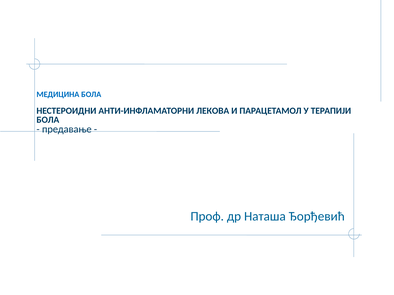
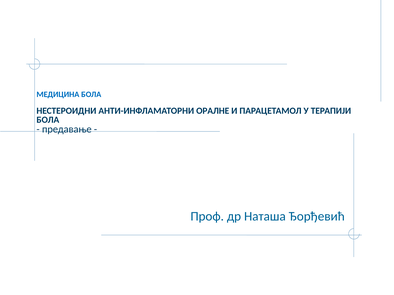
ЛЕКОВА: ЛЕКОВА -> ОРАЛНЕ
